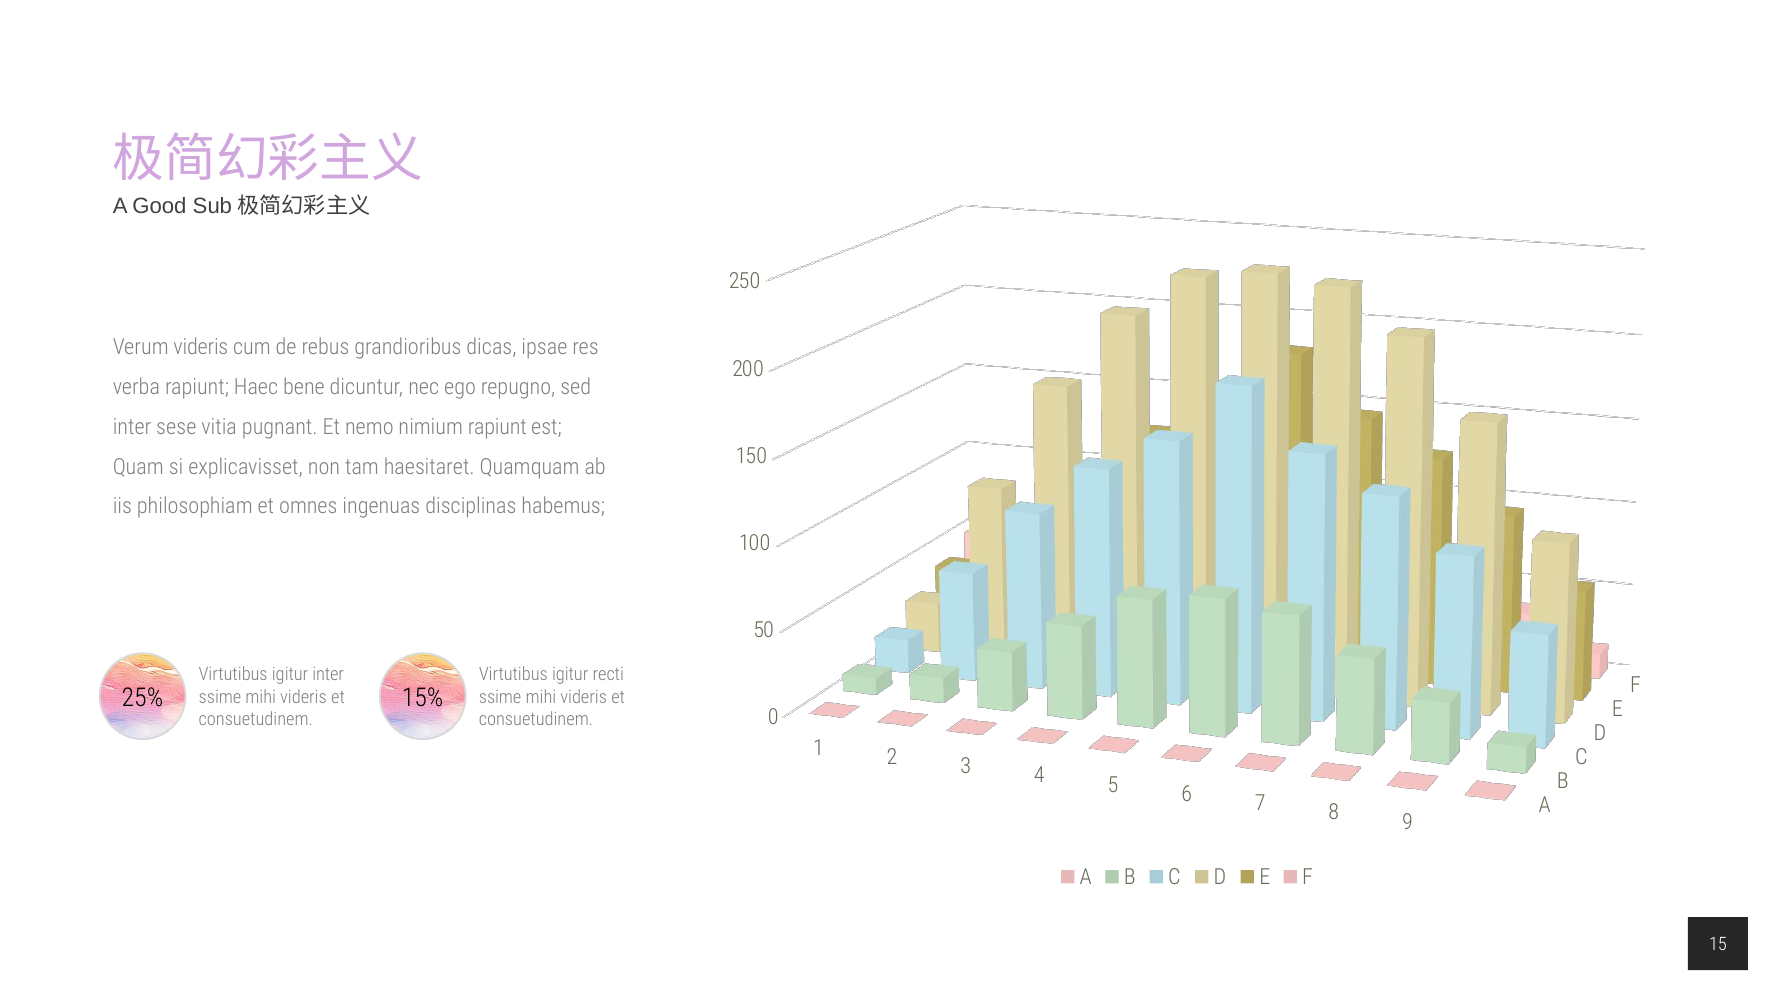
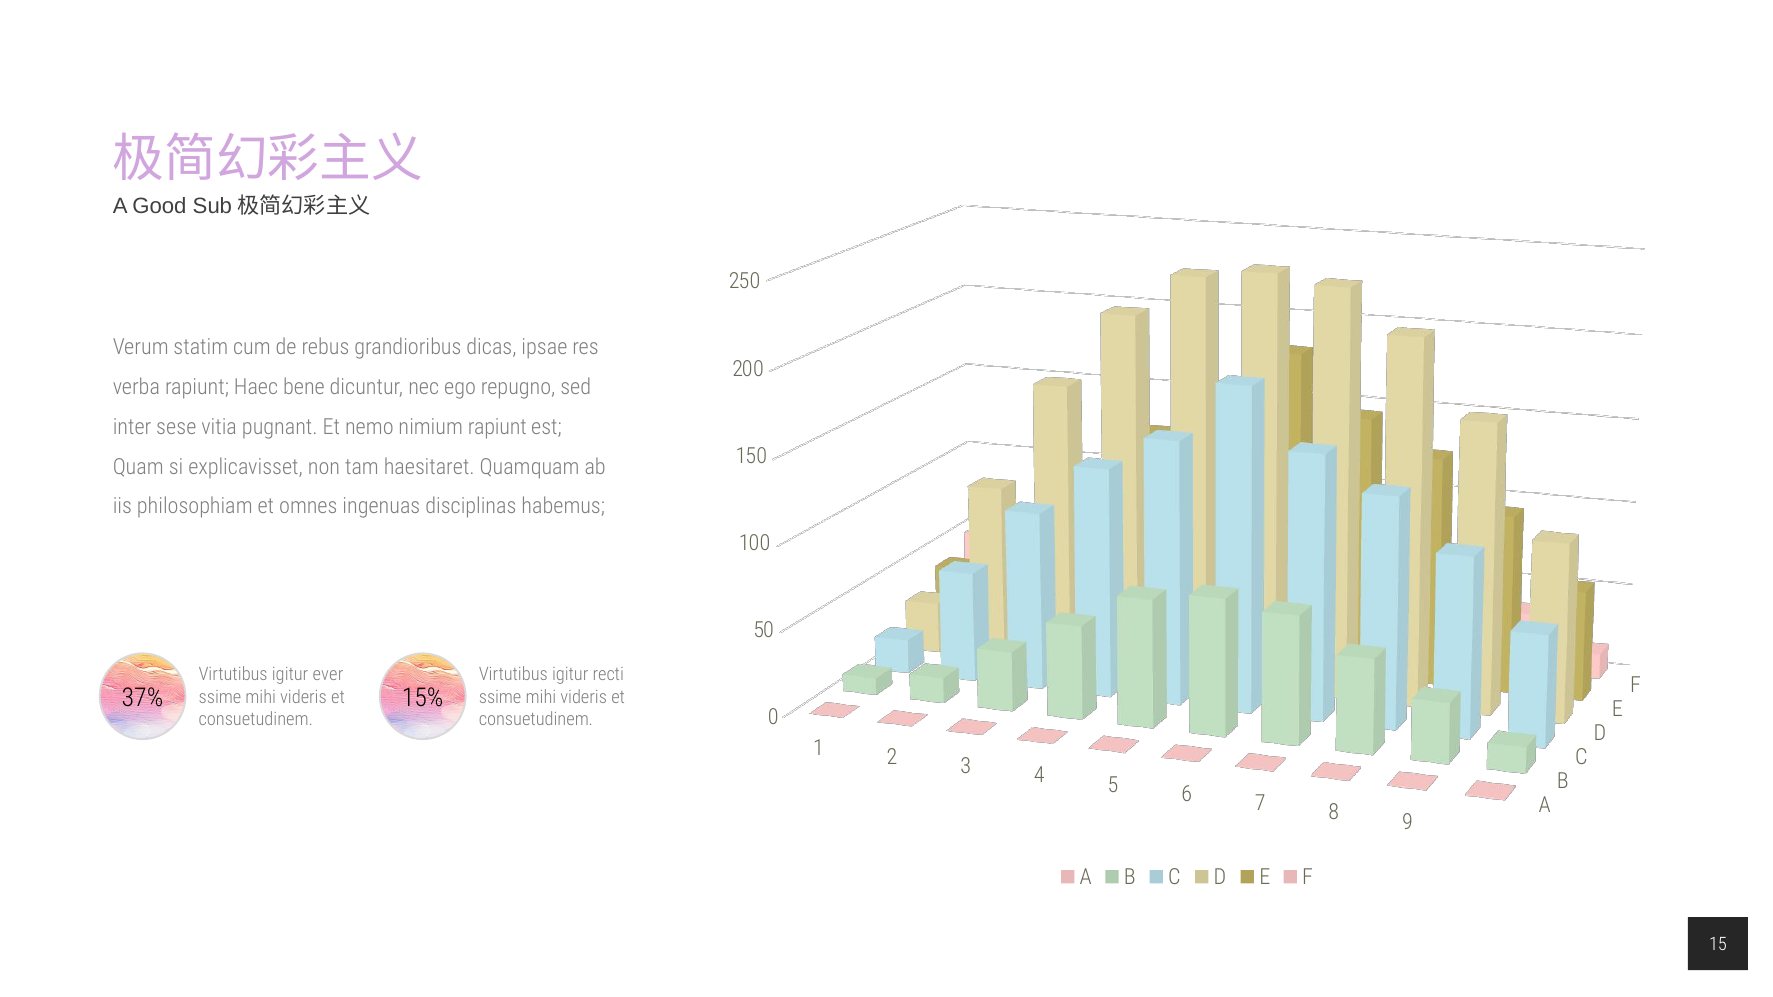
Verum videris: videris -> statim
igitur inter: inter -> ever
25%: 25% -> 37%
